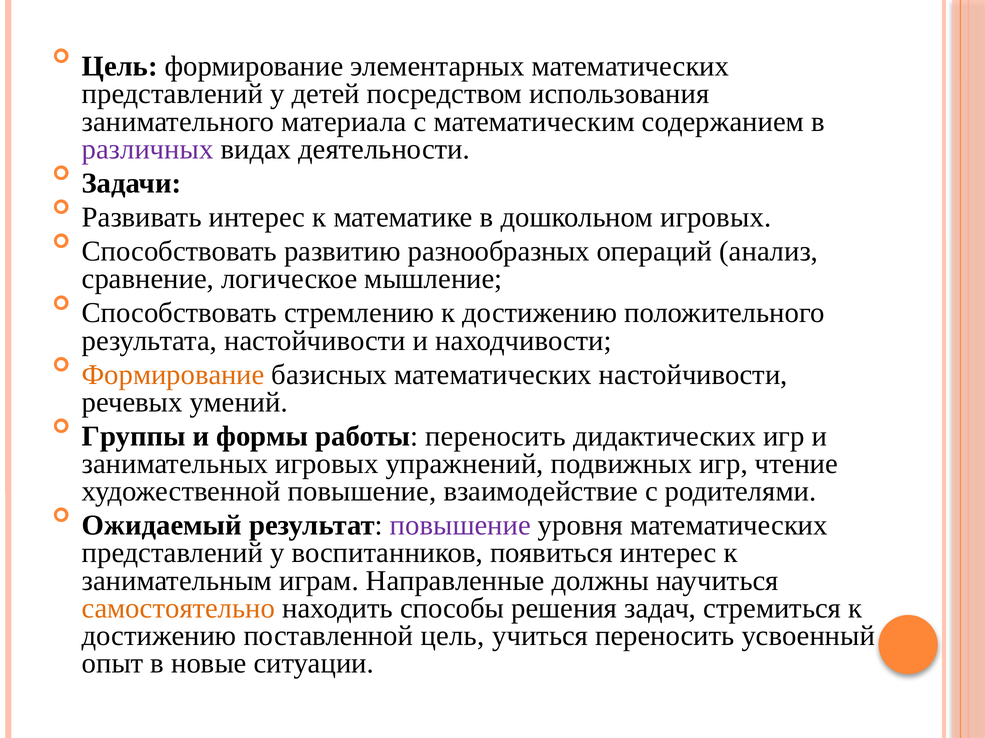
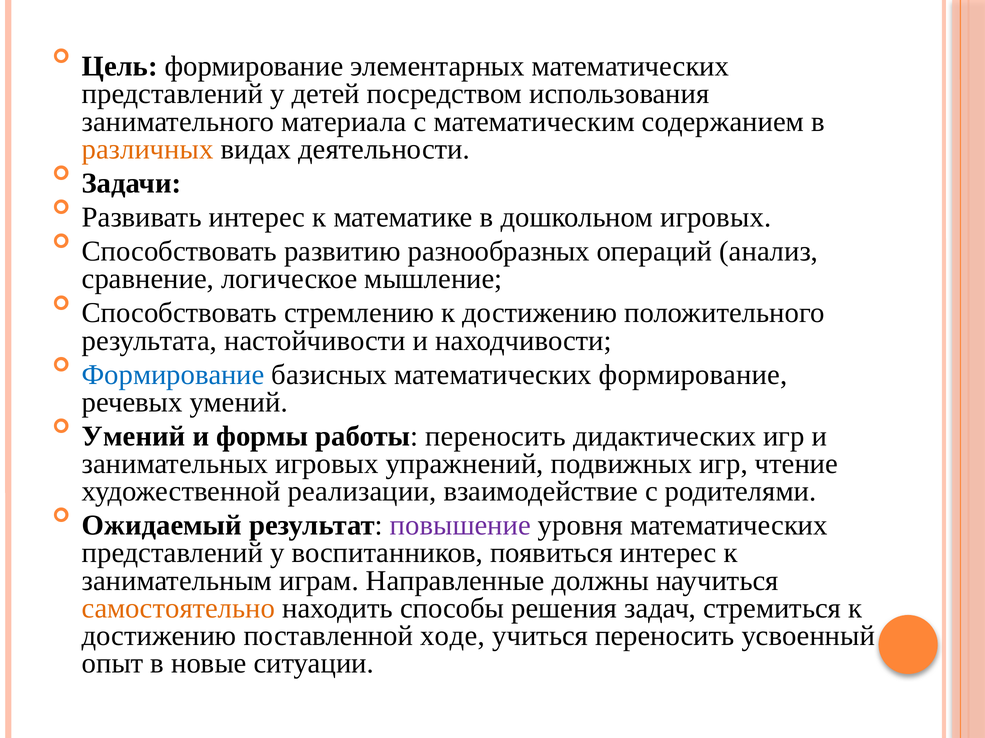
различных colour: purple -> orange
Формирование at (173, 375) colour: orange -> blue
математических настойчивости: настойчивости -> формирование
Группы at (134, 437): Группы -> Умений
художественной повышение: повышение -> реализации
поставленной цель: цель -> ходе
